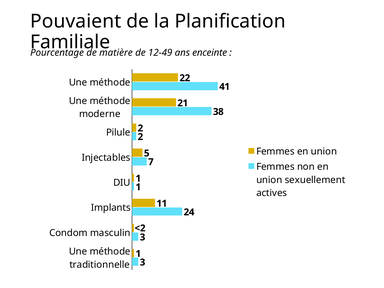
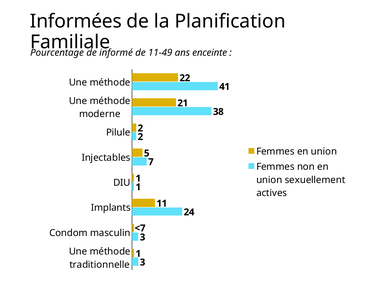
Pouvaient: Pouvaient -> Informées
matière: matière -> informé
12-49: 12-49 -> 11-49
<2: <2 -> <7
